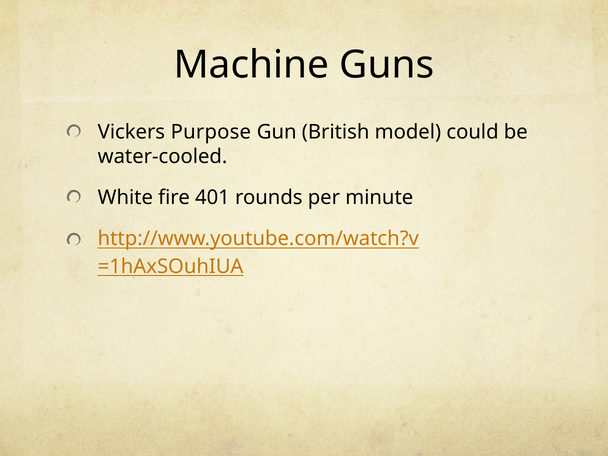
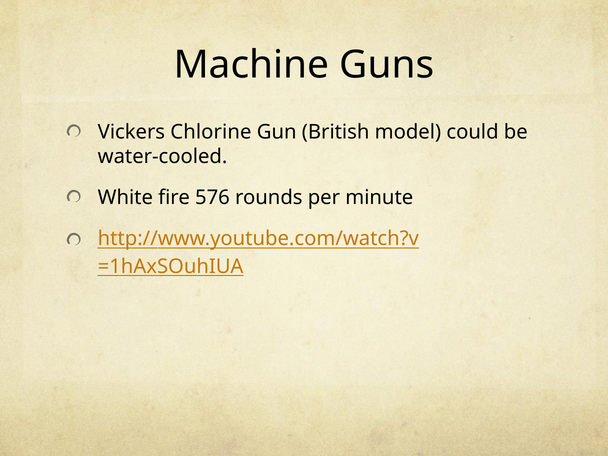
Purpose: Purpose -> Chlorine
401: 401 -> 576
